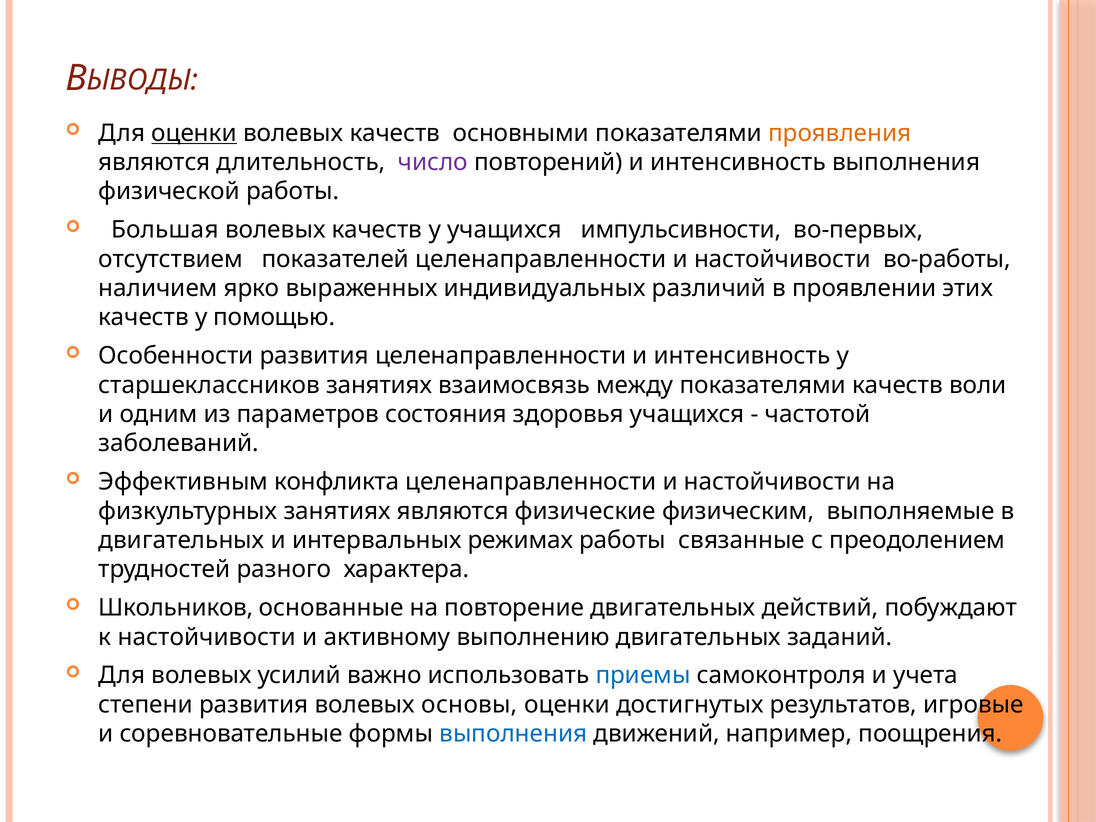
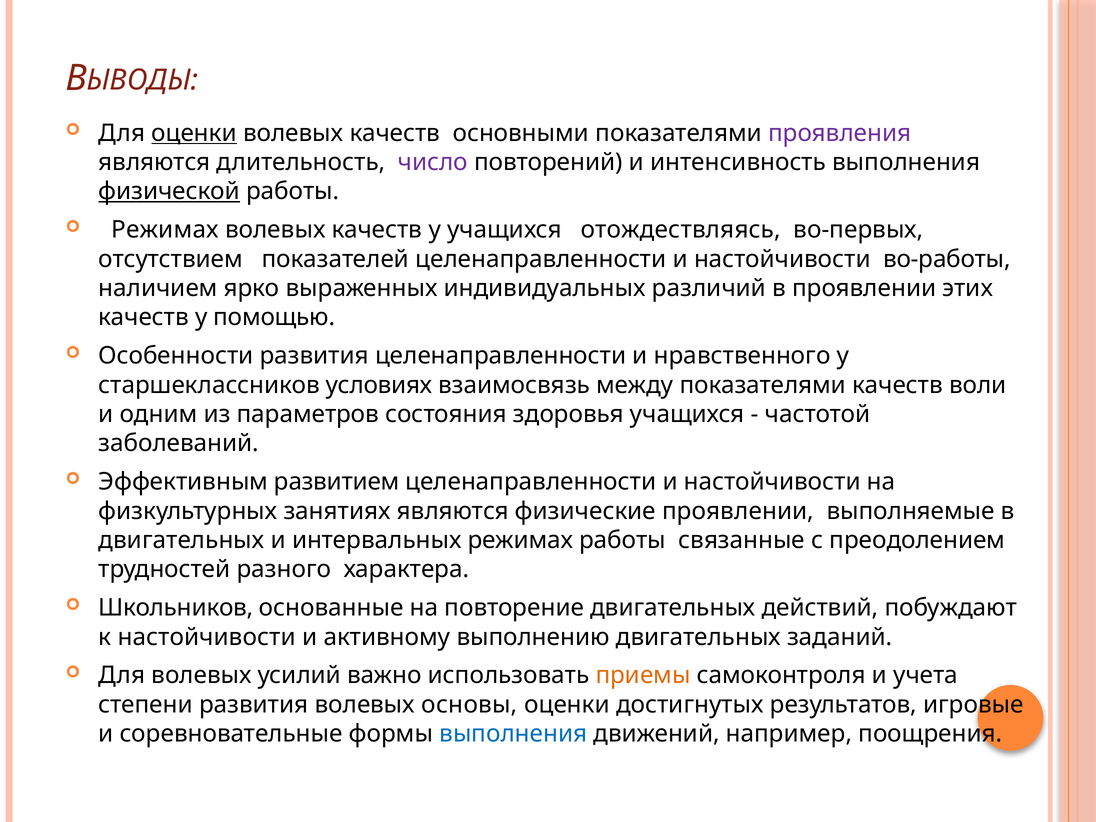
проявления colour: orange -> purple
физической underline: none -> present
Большая at (165, 230): Большая -> Режимах
импульсивности: импульсивности -> отождествляясь
целенаправленности и интенсивность: интенсивность -> нравственного
старшеклассников занятиях: занятиях -> условиях
конфликта: конфликта -> развитием
физические физическим: физическим -> проявлении
приемы colour: blue -> orange
